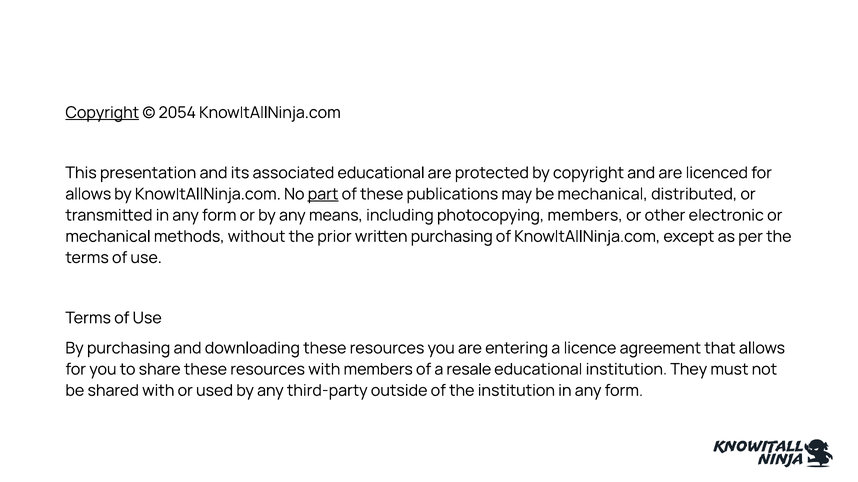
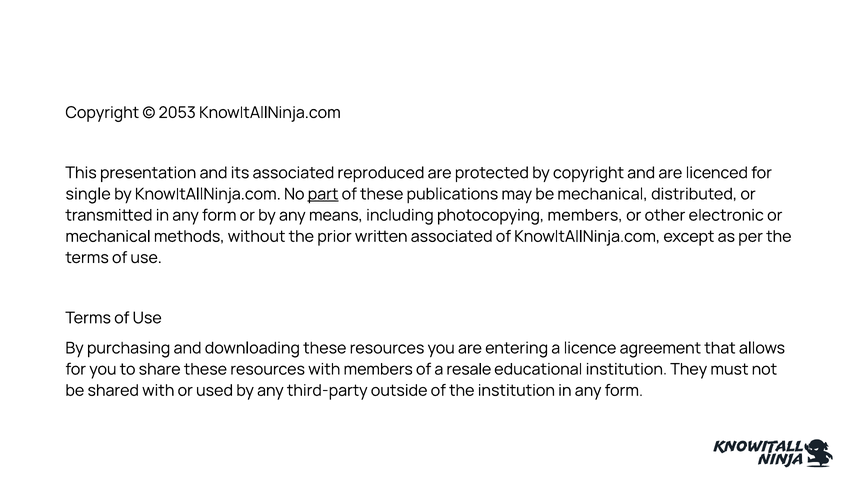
Copyright at (102, 113) underline: present -> none
2054: 2054 -> 2053
associated educational: educational -> reproduced
allows at (88, 194): allows -> single
written purchasing: purchasing -> associated
